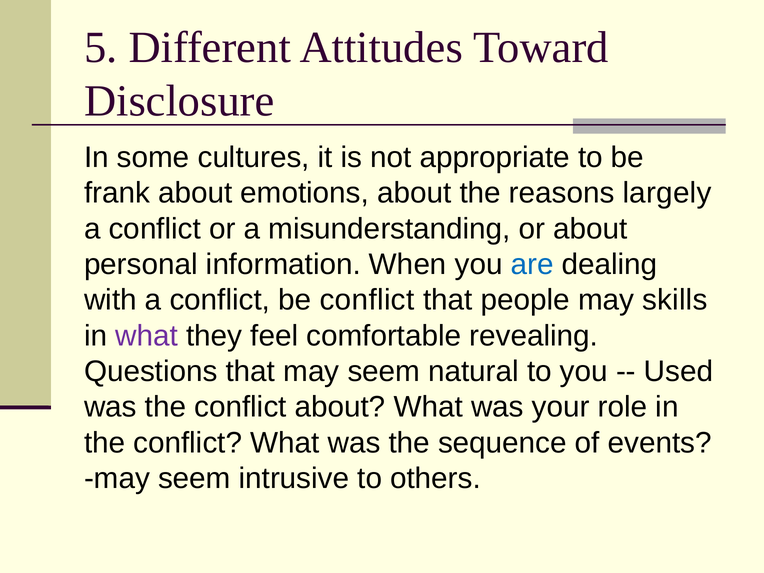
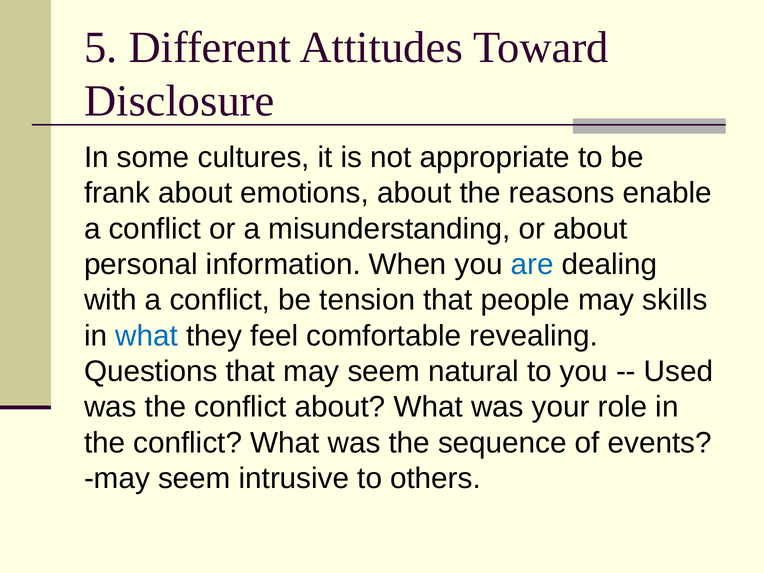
largely: largely -> enable
be conflict: conflict -> tension
what at (147, 336) colour: purple -> blue
